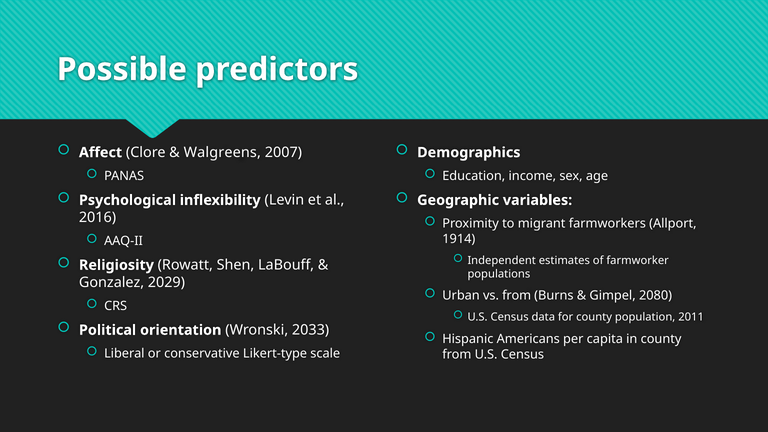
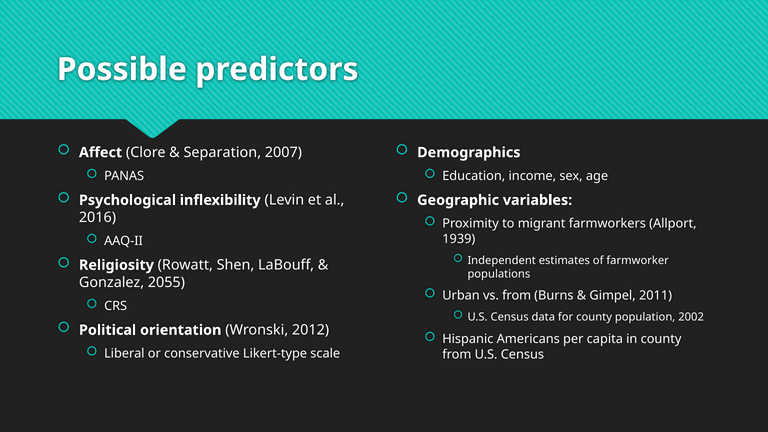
Walgreens: Walgreens -> Separation
1914: 1914 -> 1939
2029: 2029 -> 2055
2080: 2080 -> 2011
2011: 2011 -> 2002
2033: 2033 -> 2012
